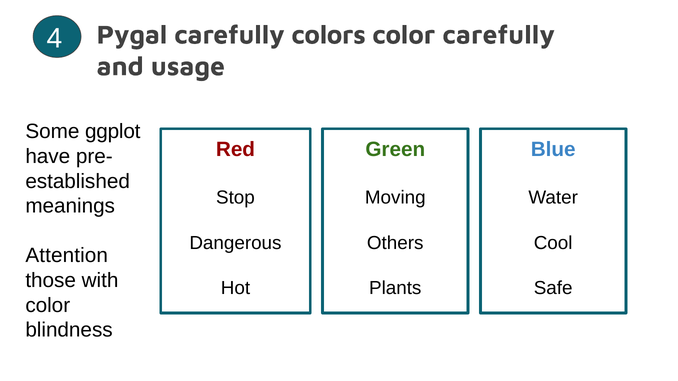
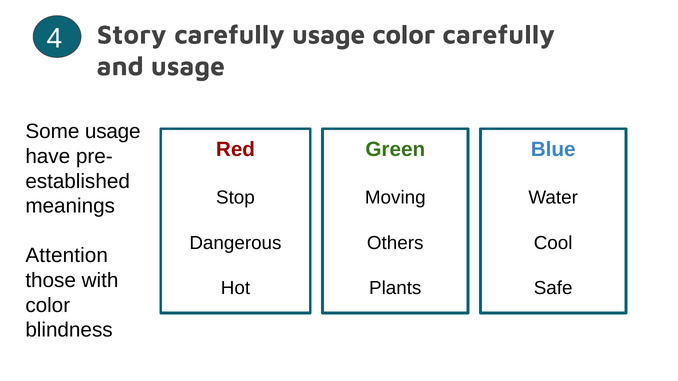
Pygal: Pygal -> Story
carefully colors: colors -> usage
Some ggplot: ggplot -> usage
